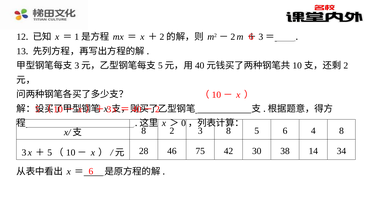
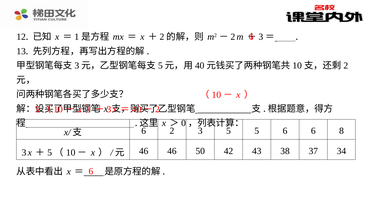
8 at (144, 131): 8 -> 6
3 8: 8 -> 5
6 4: 4 -> 6
28 at (144, 151): 28 -> 46
75: 75 -> 50
30: 30 -> 43
14: 14 -> 37
